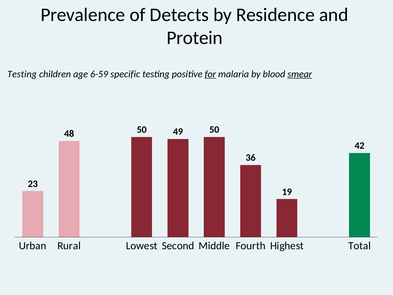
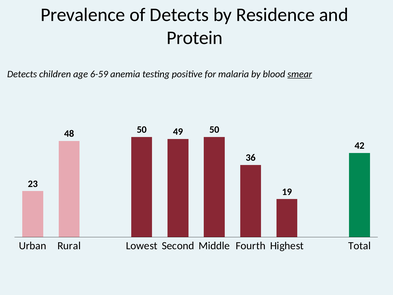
Testing at (22, 74): Testing -> Detects
specific: specific -> anemia
for underline: present -> none
